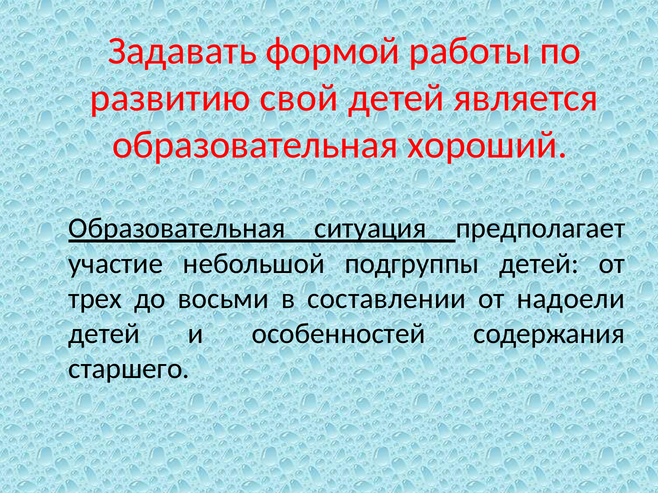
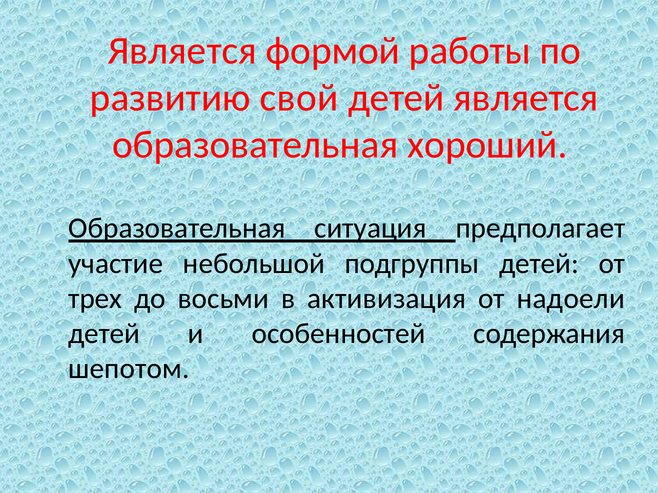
Задавать at (182, 51): Задавать -> Является
составлении: составлении -> активизация
старшего: старшего -> шепотом
